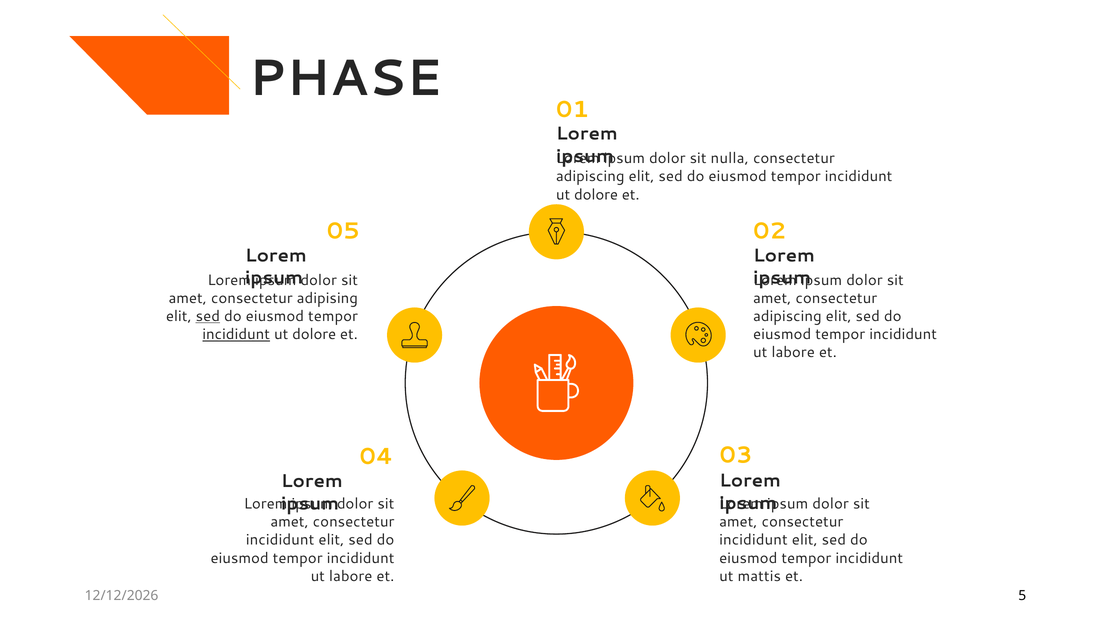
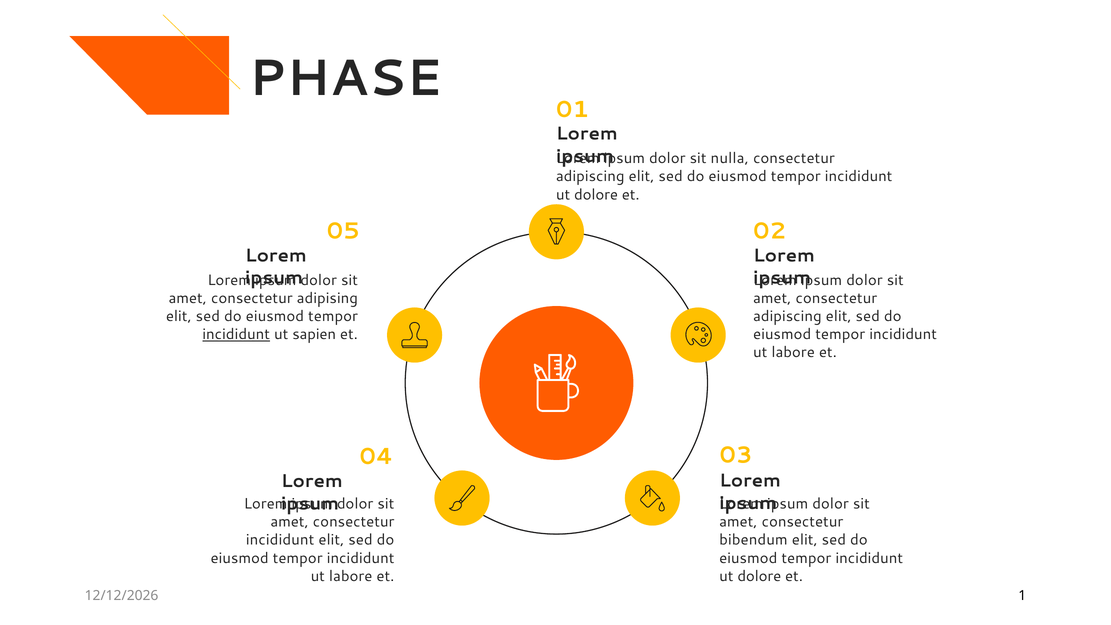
sed at (208, 316) underline: present -> none
dolore at (314, 334): dolore -> sapien
incididunt at (753, 540): incididunt -> bibendum
mattis at (759, 576): mattis -> dolore
5: 5 -> 1
